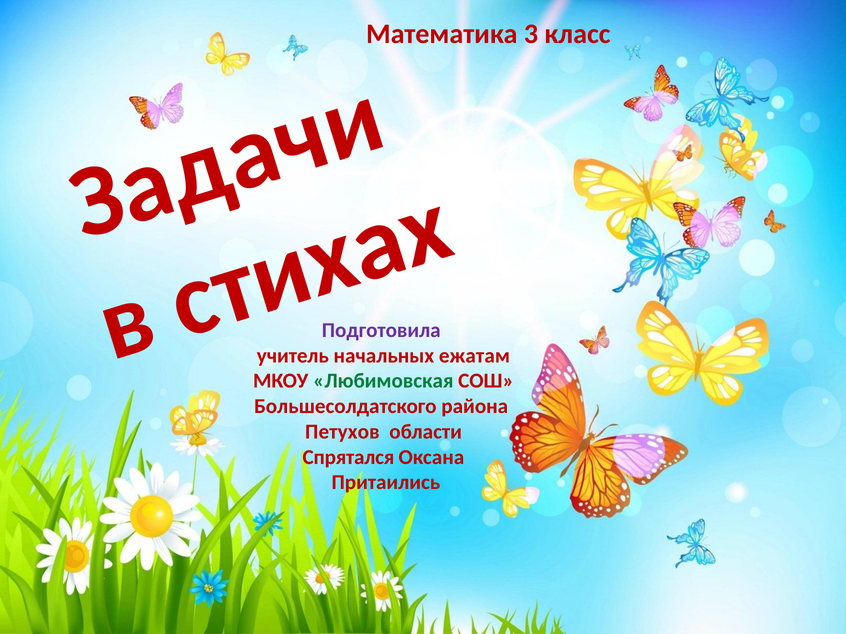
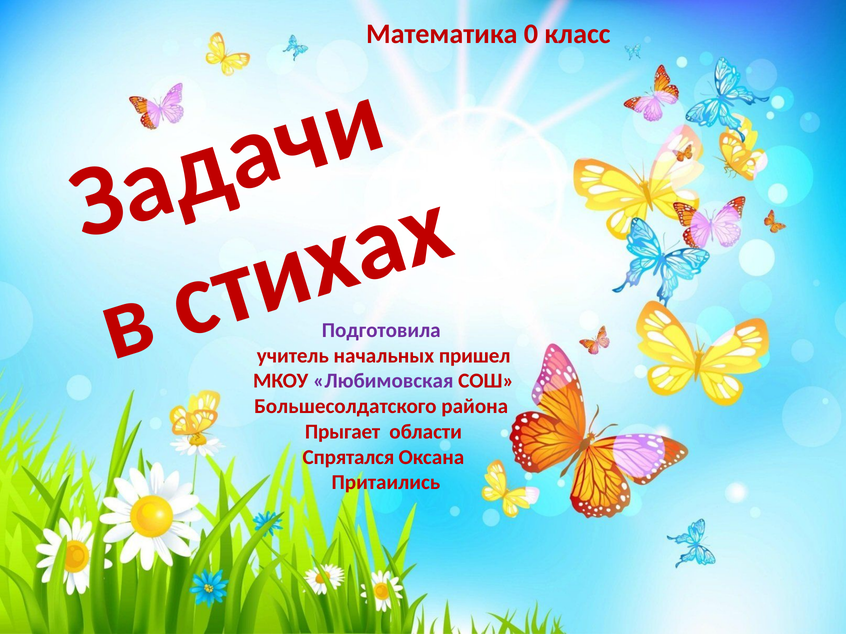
3: 3 -> 0
ежатам: ежатам -> пришел
Любимовская colour: green -> purple
Петухов: Петухов -> Прыгает
